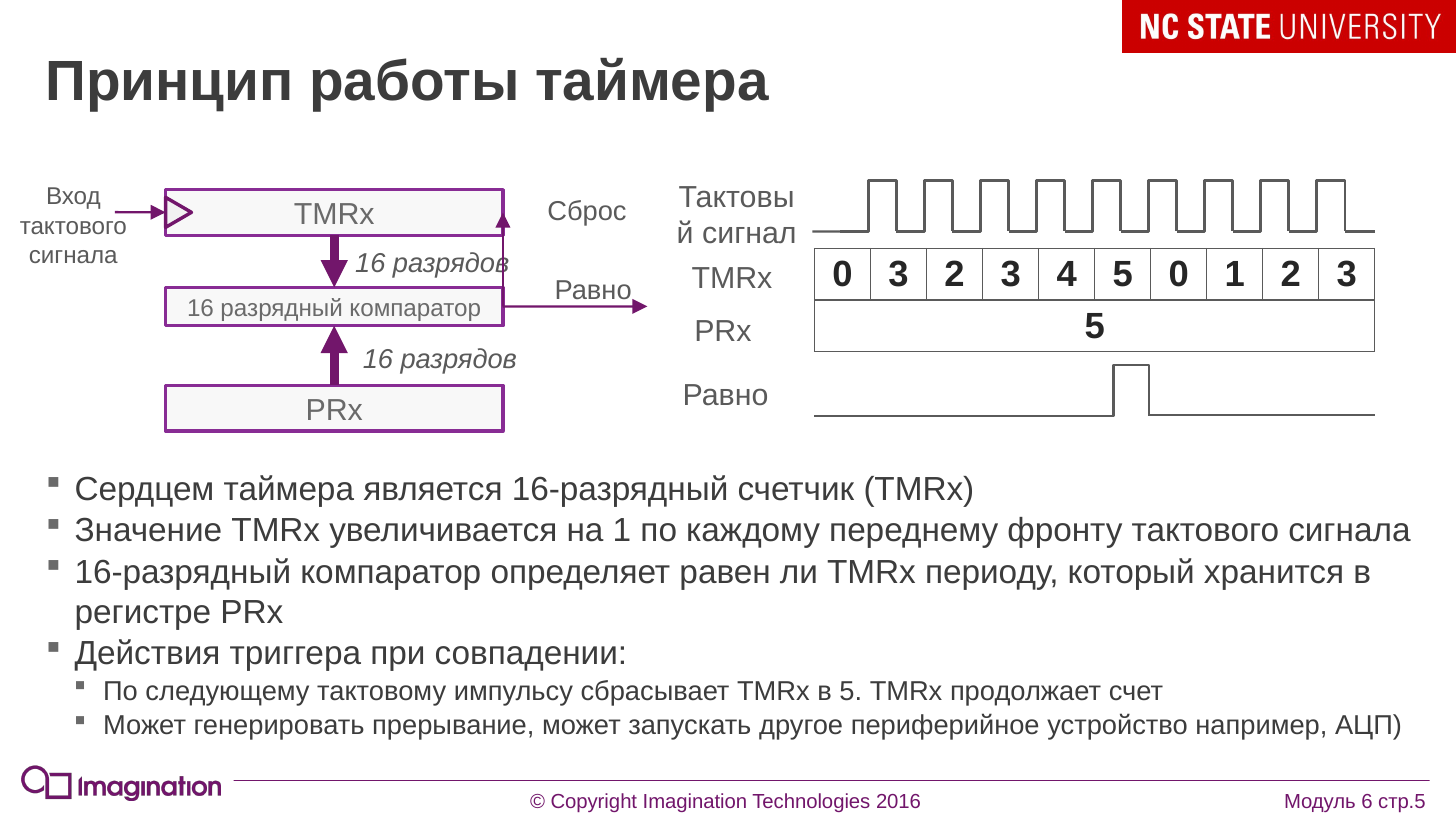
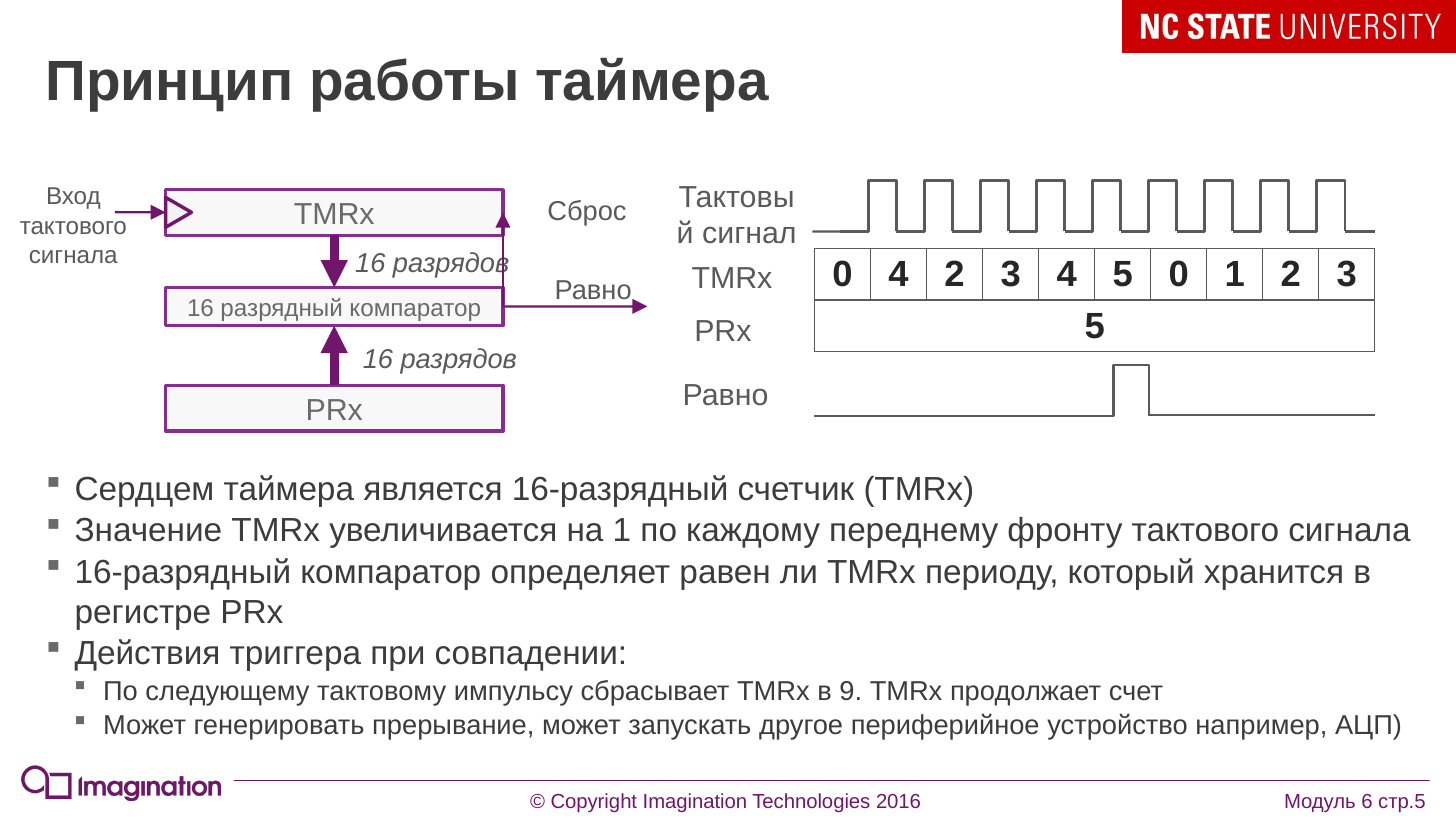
0 3: 3 -> 4
в 5: 5 -> 9
